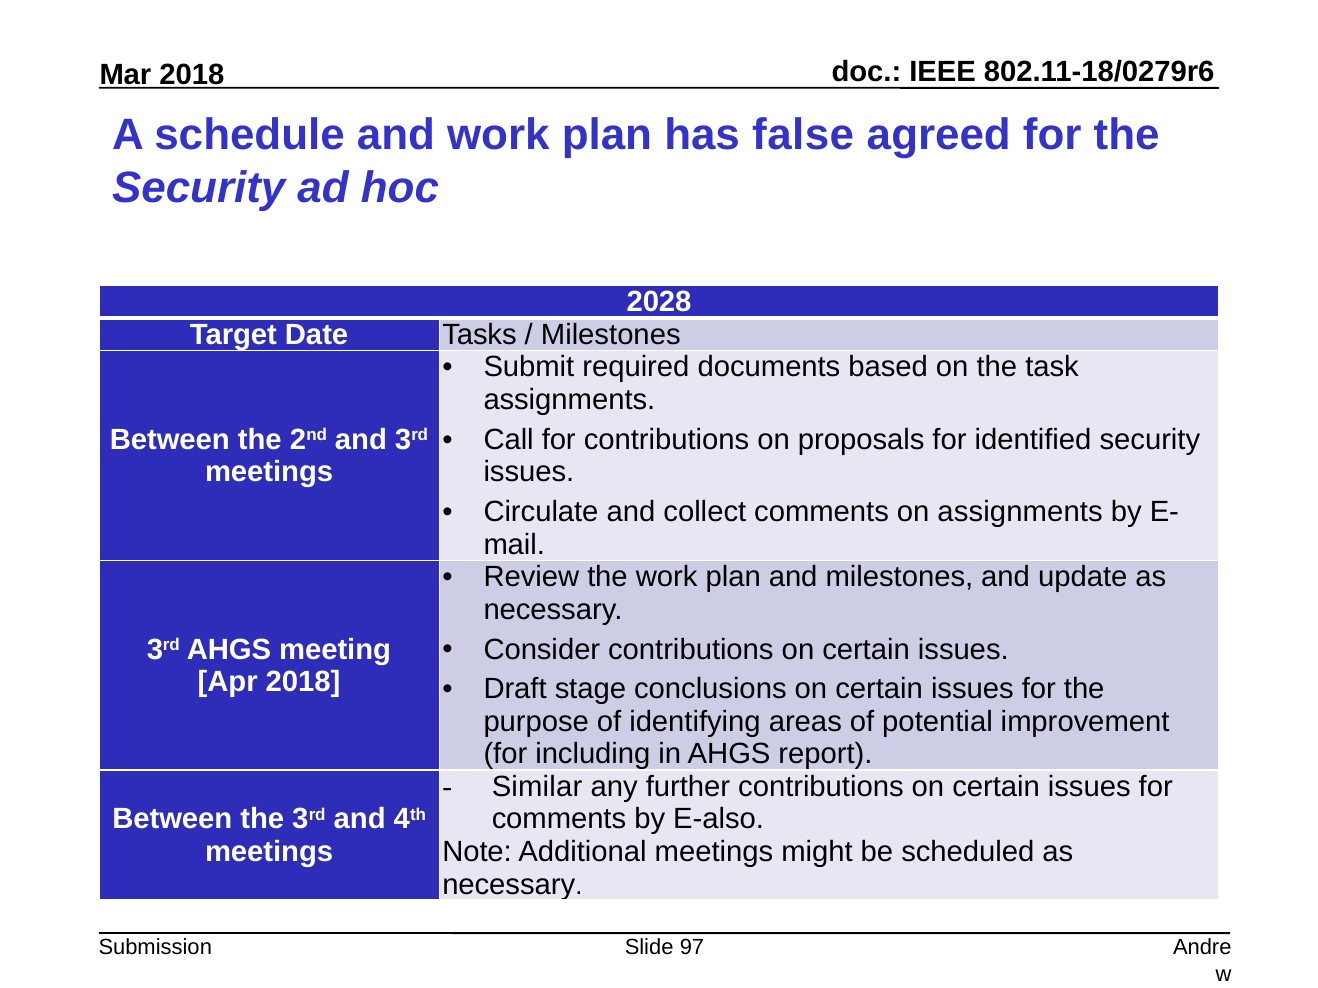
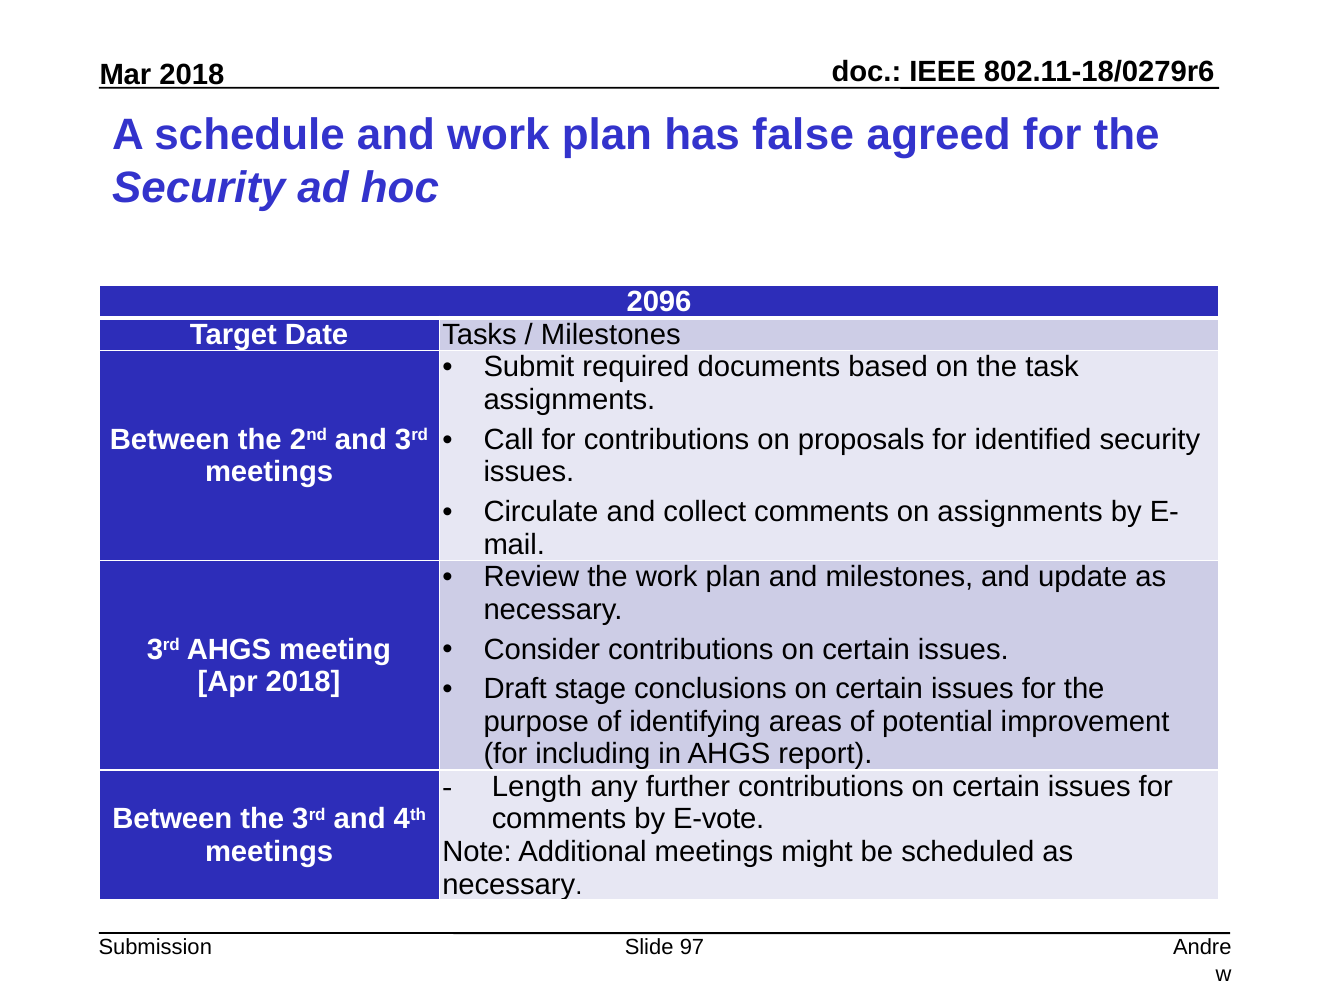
2028: 2028 -> 2096
Similar: Similar -> Length
E-also: E-also -> E-vote
